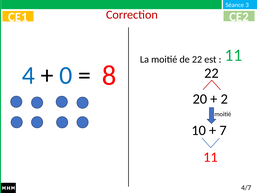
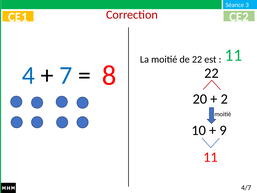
0: 0 -> 7
7: 7 -> 9
